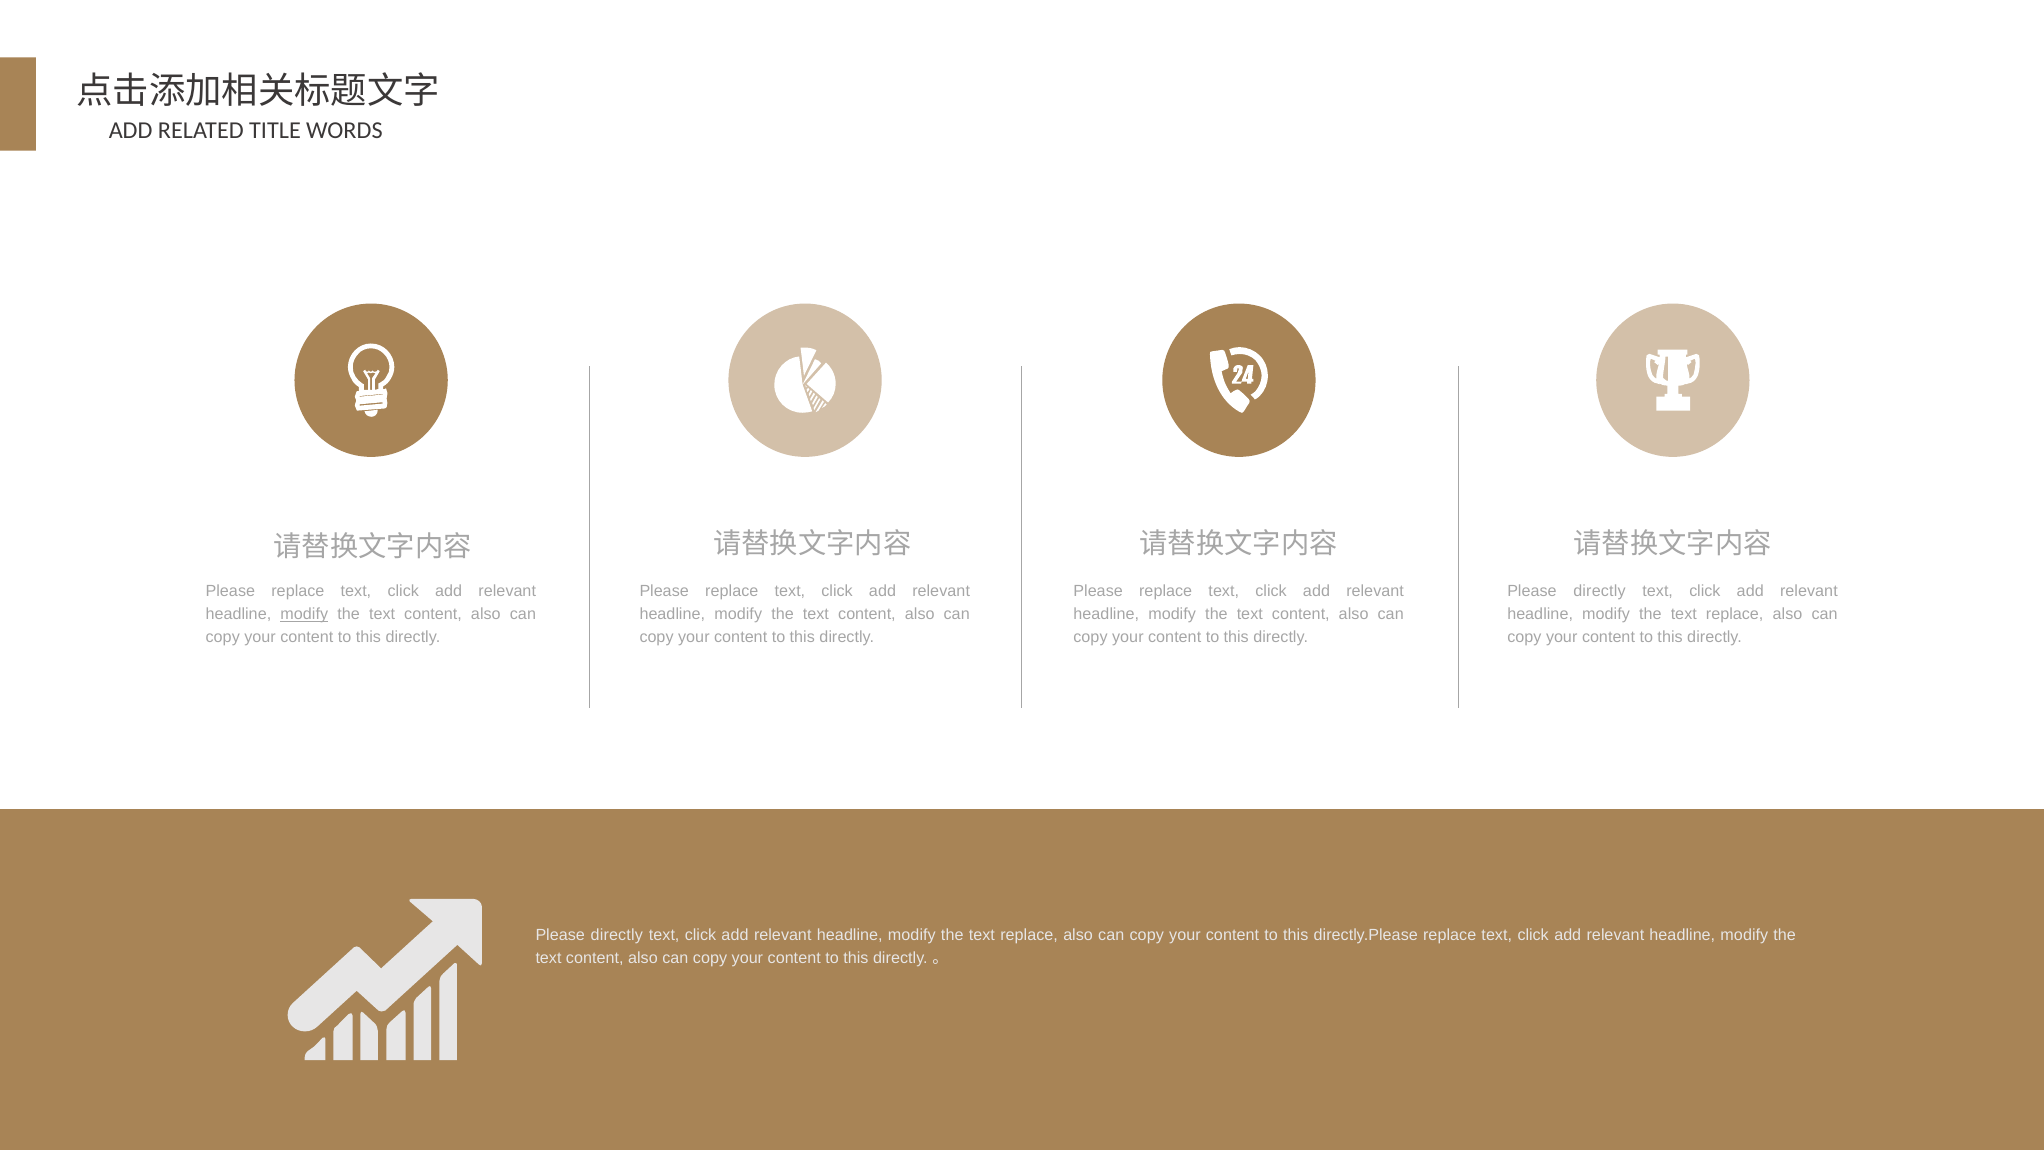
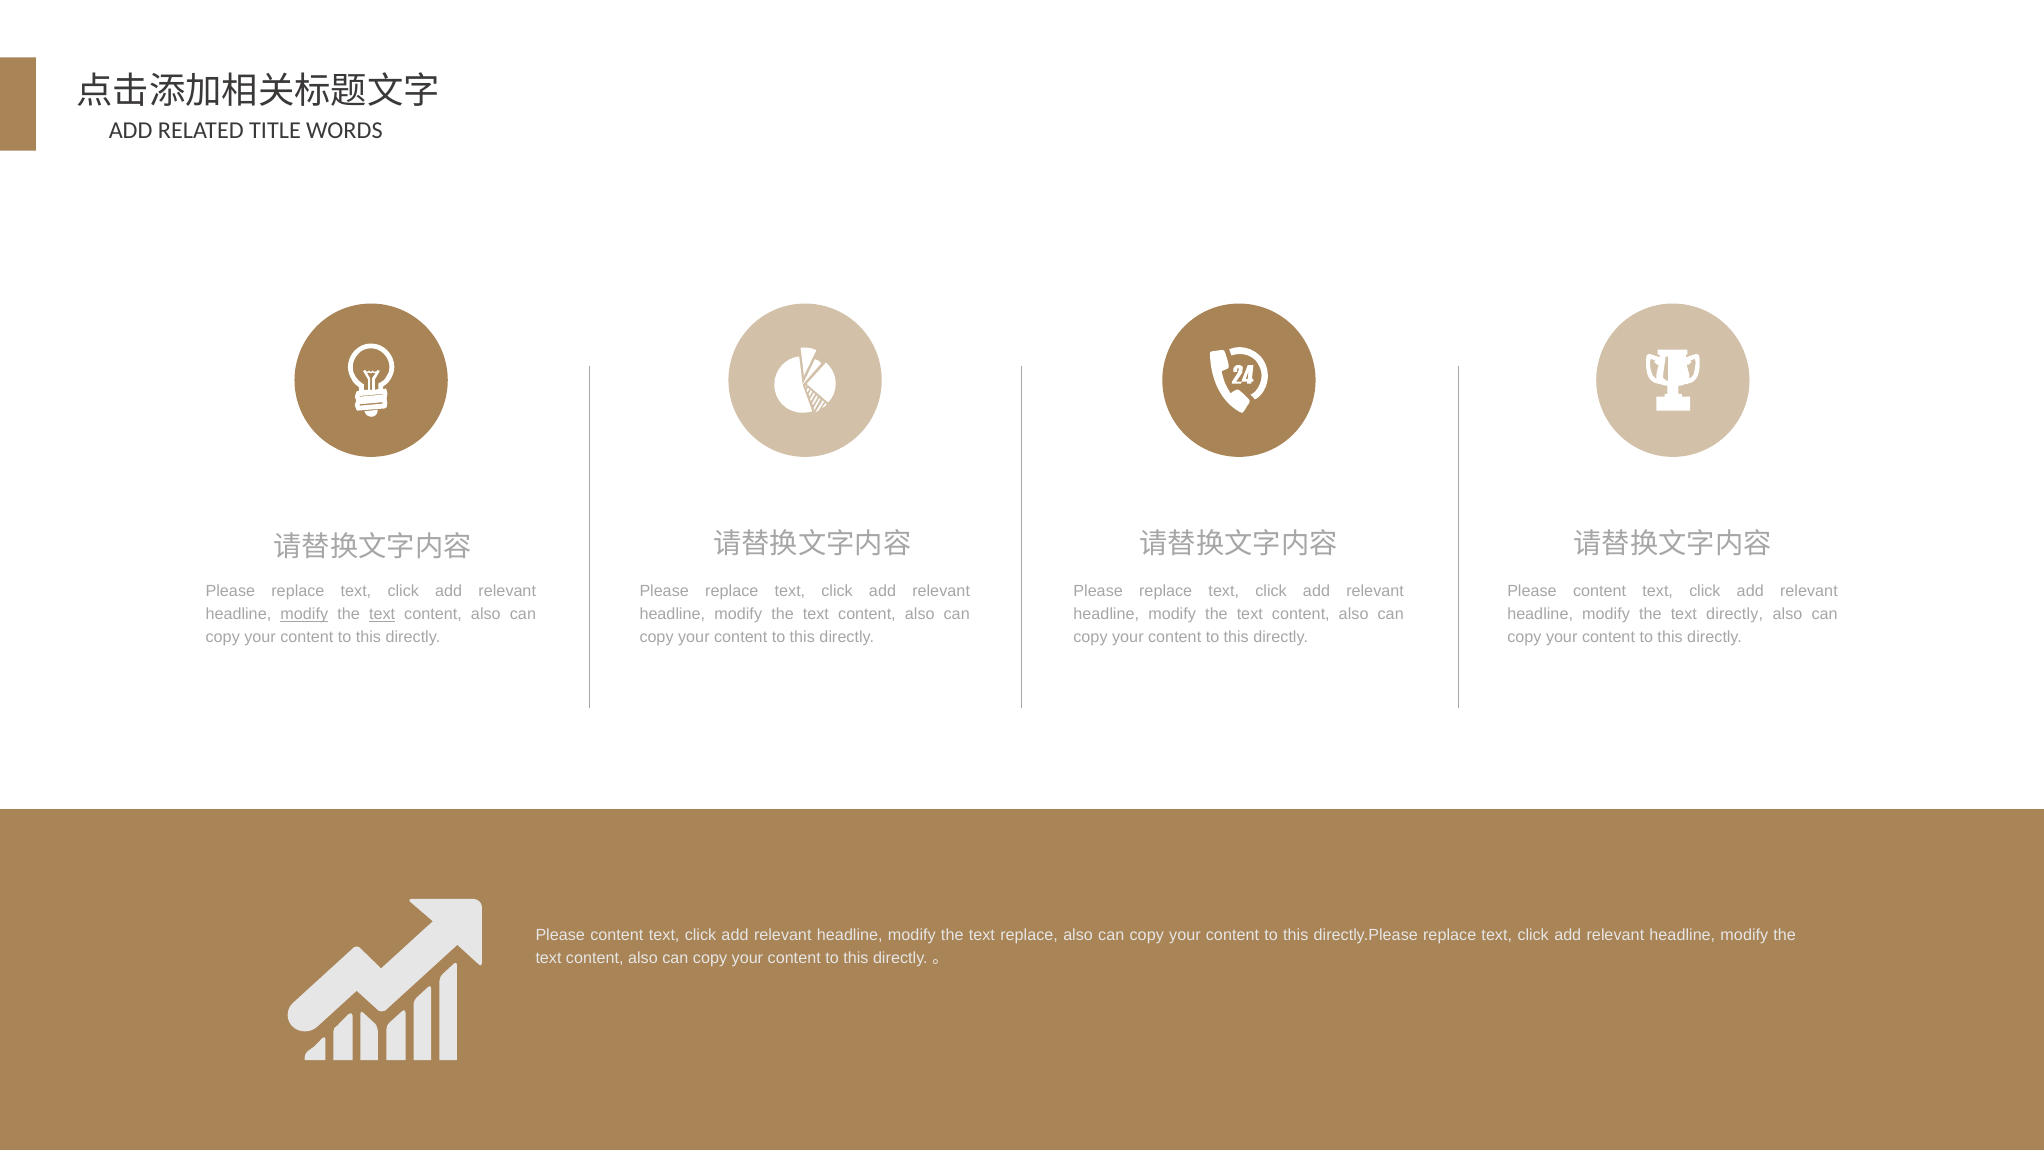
directly at (1599, 591): directly -> content
text at (382, 614) underline: none -> present
replace at (1735, 614): replace -> directly
directly at (617, 935): directly -> content
